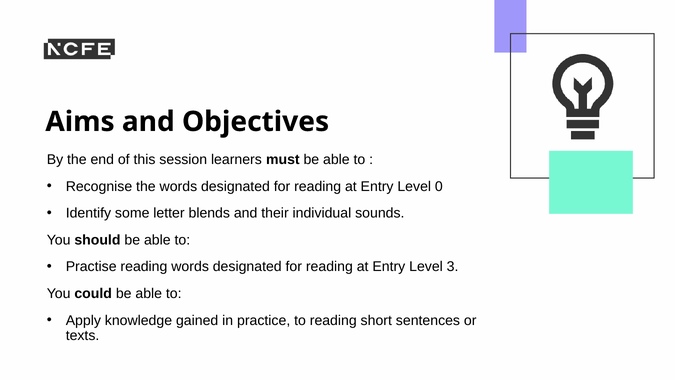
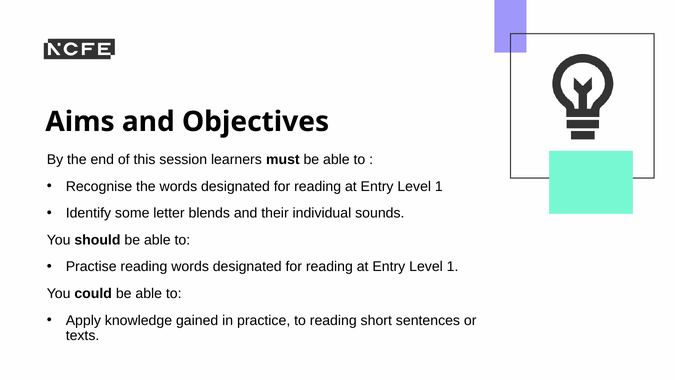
0 at (439, 186): 0 -> 1
3 at (453, 267): 3 -> 1
